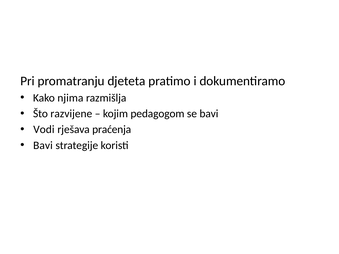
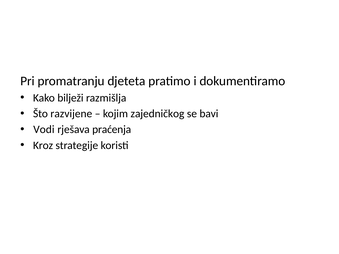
njima: njima -> bilježi
pedagogom: pedagogom -> zajedničkog
Bavi at (43, 145): Bavi -> Kroz
